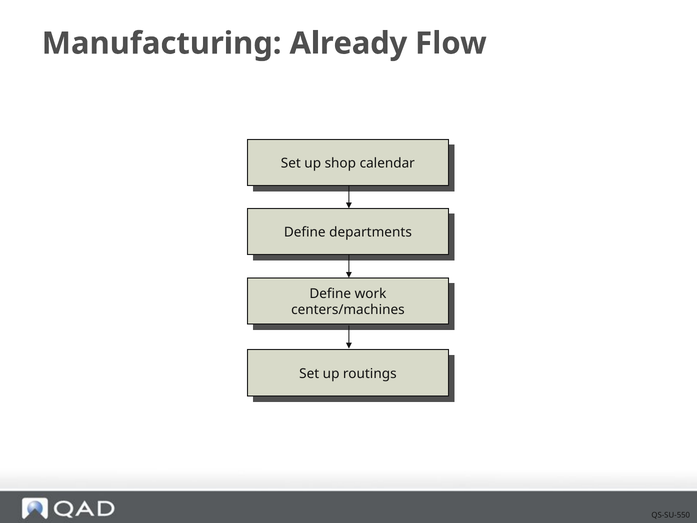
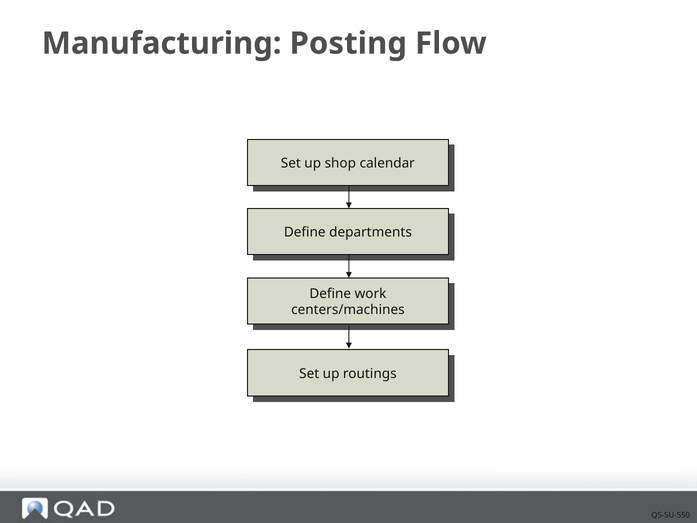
Already: Already -> Posting
